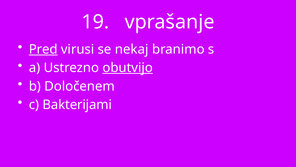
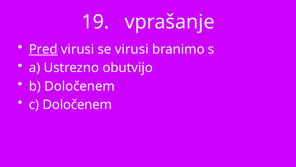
se nekaj: nekaj -> virusi
obutvijo underline: present -> none
c Bakterijami: Bakterijami -> Določenem
